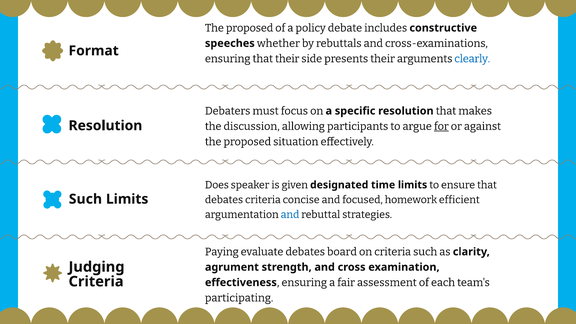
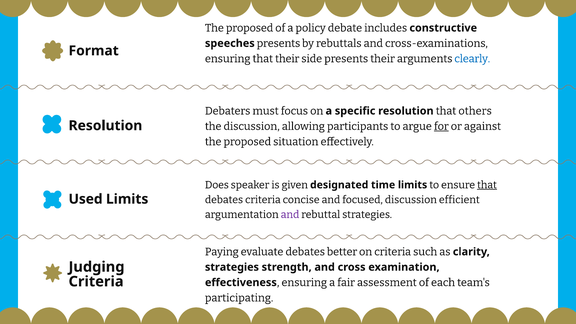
speeches whether: whether -> presents
makes: makes -> others
that at (487, 185) underline: none -> present
focused homework: homework -> discussion
Such at (85, 199): Such -> Used
and at (290, 215) colour: blue -> purple
board: board -> better
agrument at (232, 267): agrument -> strategies
